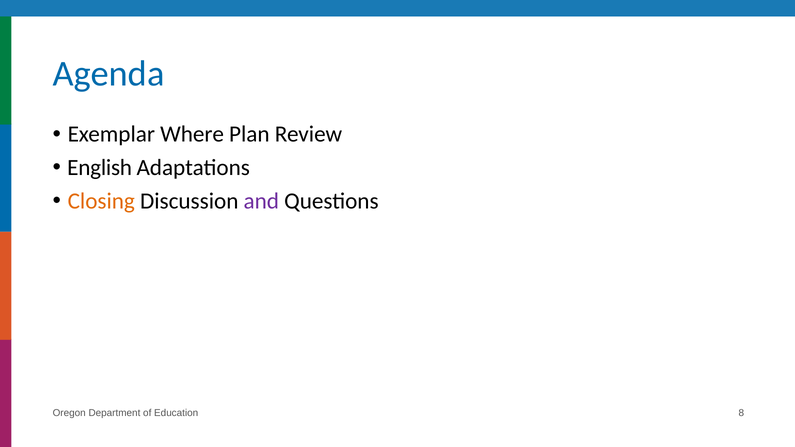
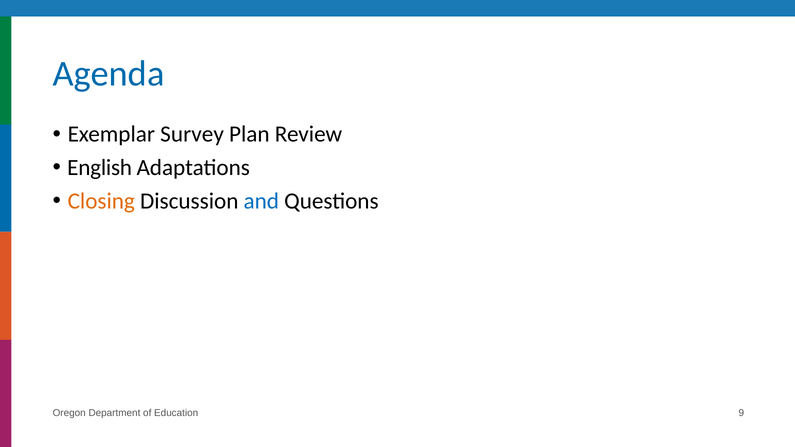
Where: Where -> Survey
and colour: purple -> blue
8: 8 -> 9
